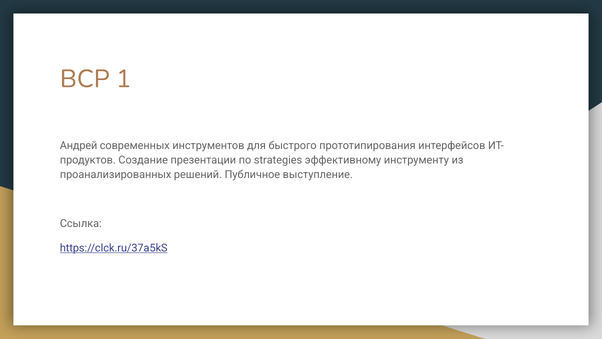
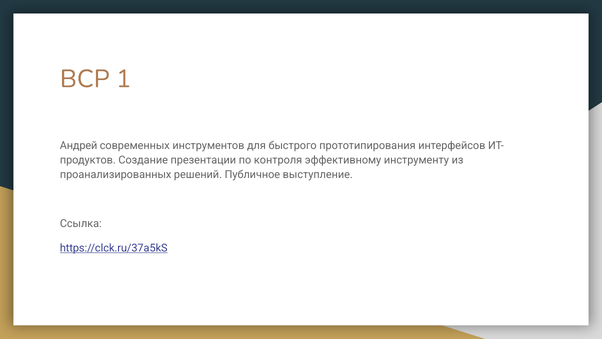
strategies: strategies -> контроля
